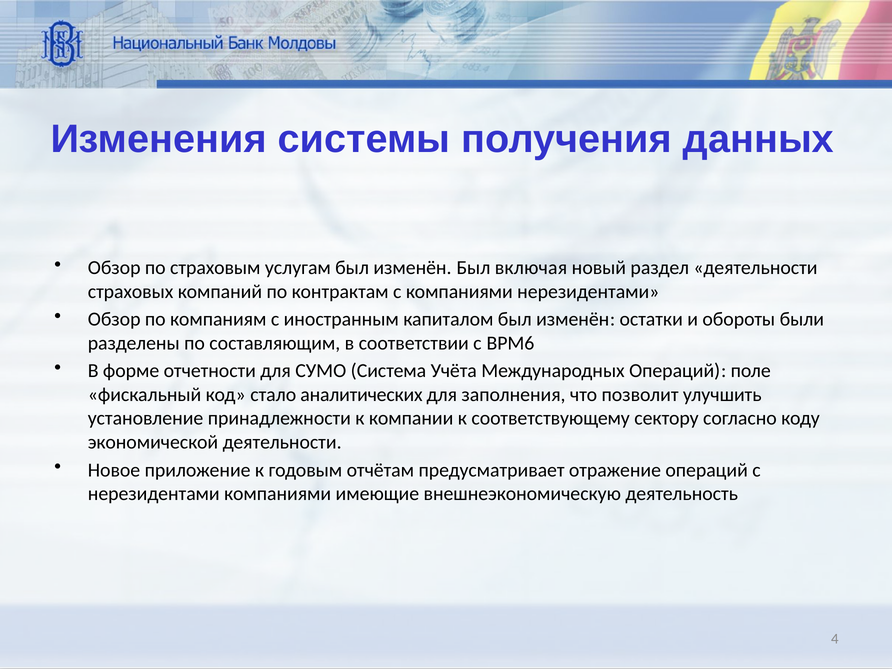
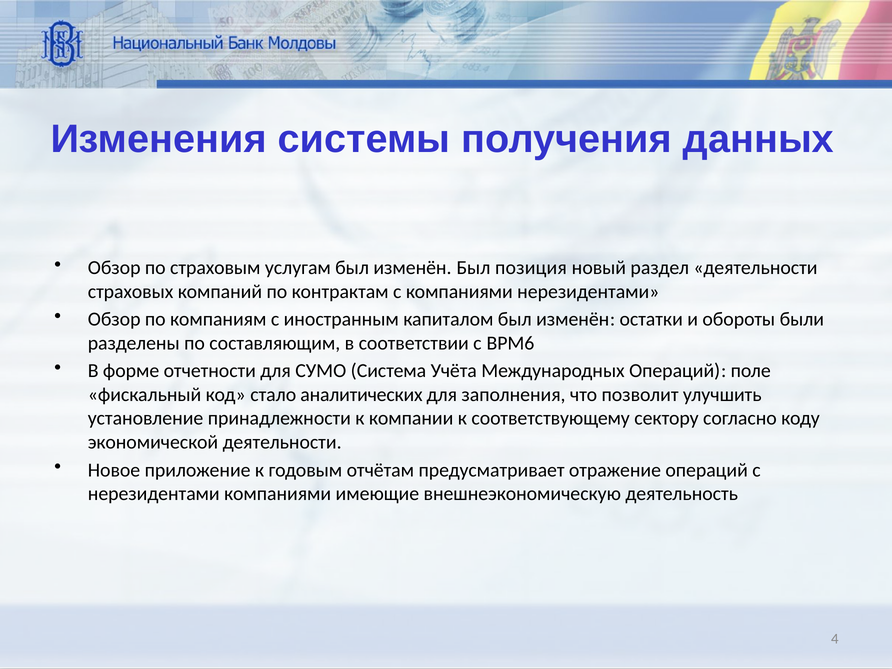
включая: включая -> позиция
